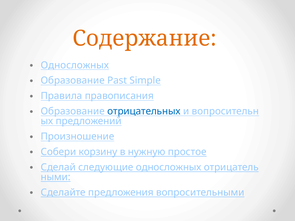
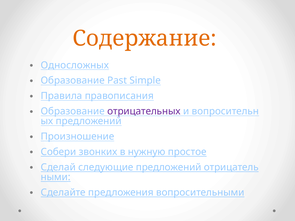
отрицательных colour: blue -> purple
корзину: корзину -> звонких
следующие односложных: односложных -> предложений
